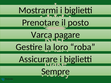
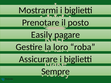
Varca: Varca -> Easily
